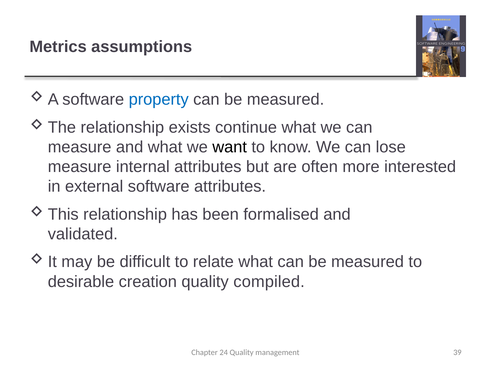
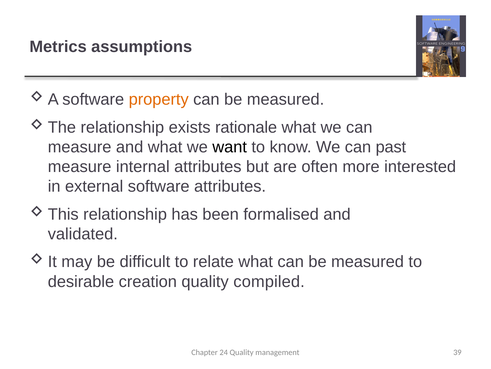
property colour: blue -> orange
continue: continue -> rationale
lose: lose -> past
